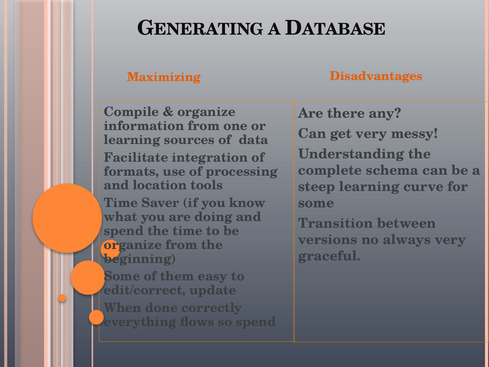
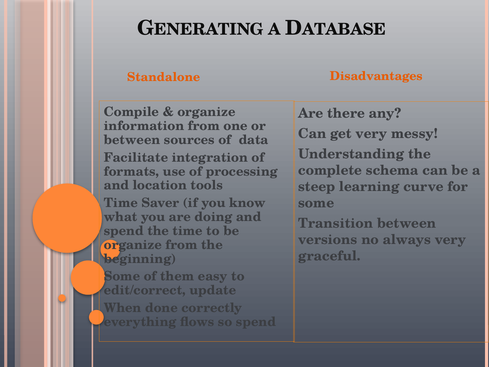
Maximizing: Maximizing -> Standalone
learning at (132, 140): learning -> between
